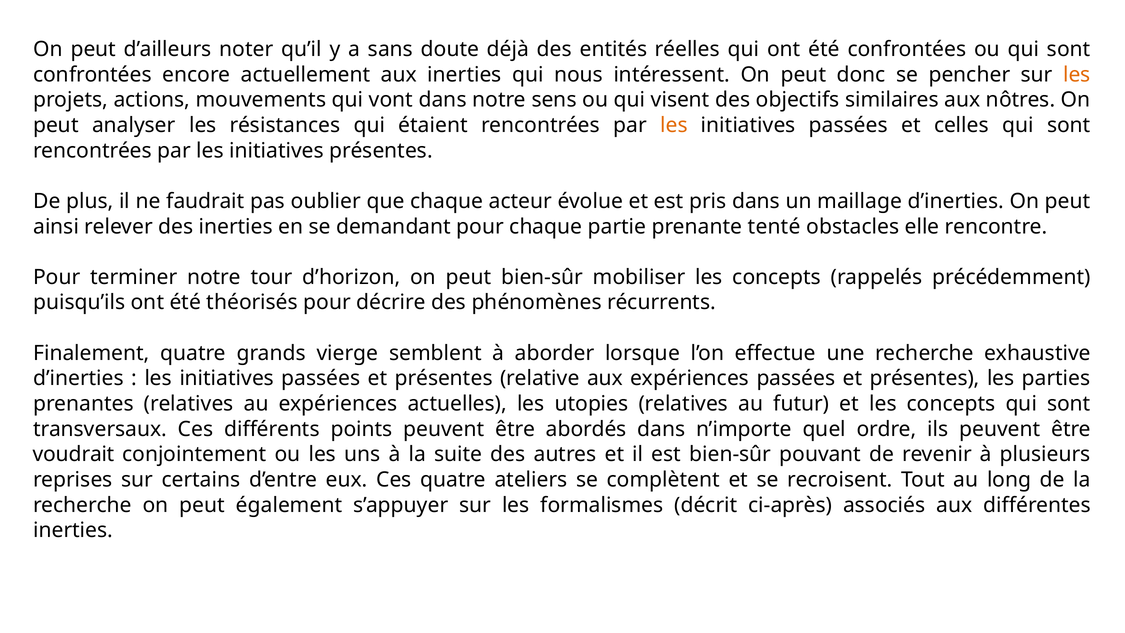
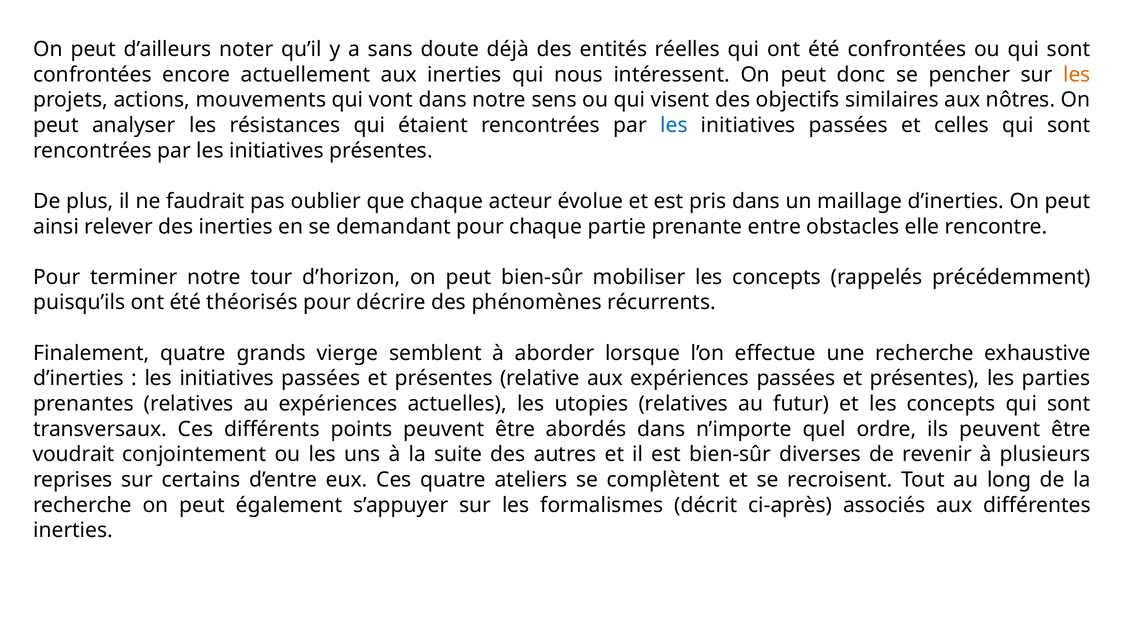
les at (674, 125) colour: orange -> blue
tenté: tenté -> entre
pouvant: pouvant -> diverses
